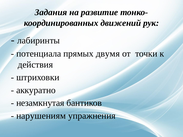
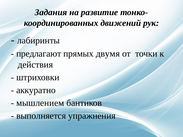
потенциала: потенциала -> предлагают
незамкнутая: незамкнутая -> мышлением
нарушениям: нарушениям -> выполняется
